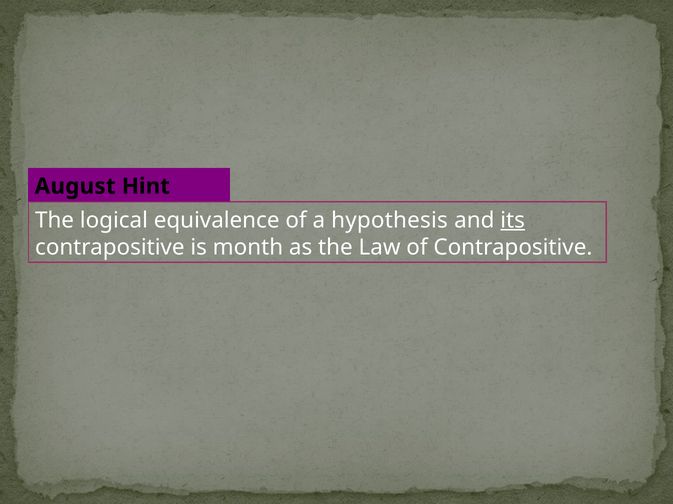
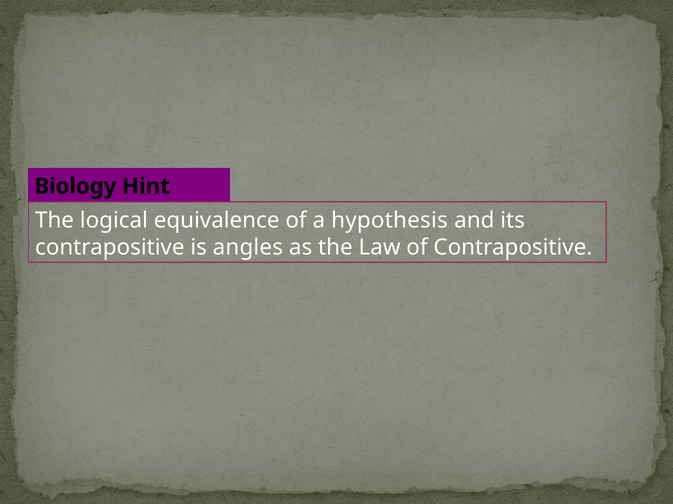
August: August -> Biology
its underline: present -> none
month: month -> angles
